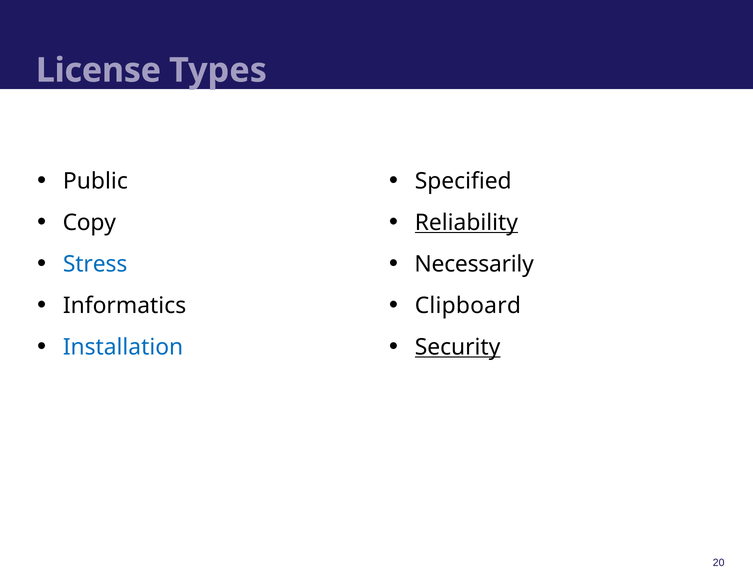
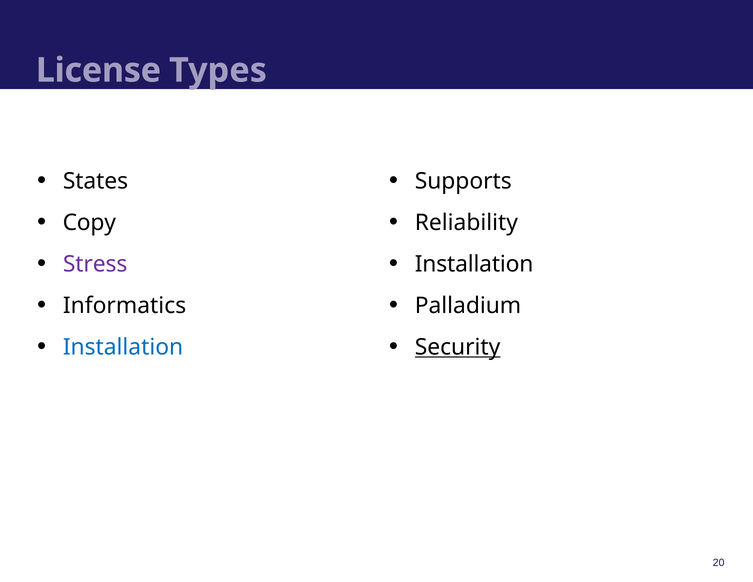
Public: Public -> States
Specified: Specified -> Supports
Reliability underline: present -> none
Stress colour: blue -> purple
Necessarily at (474, 264): Necessarily -> Installation
Clipboard: Clipboard -> Palladium
